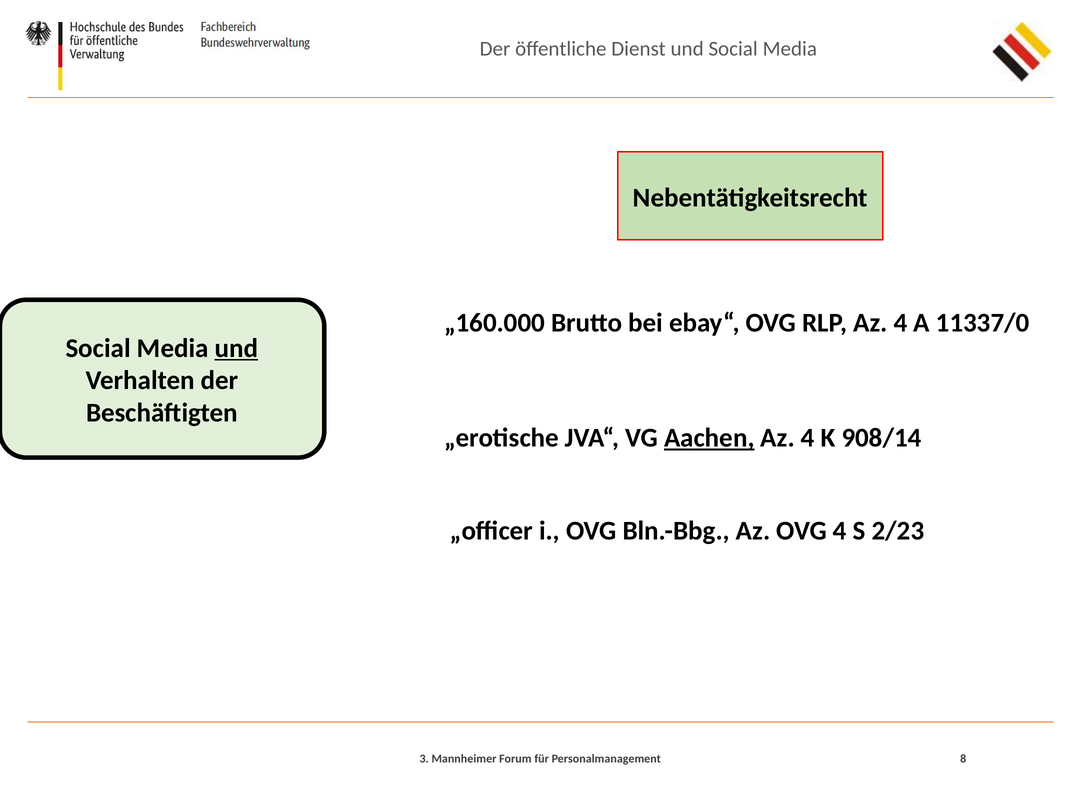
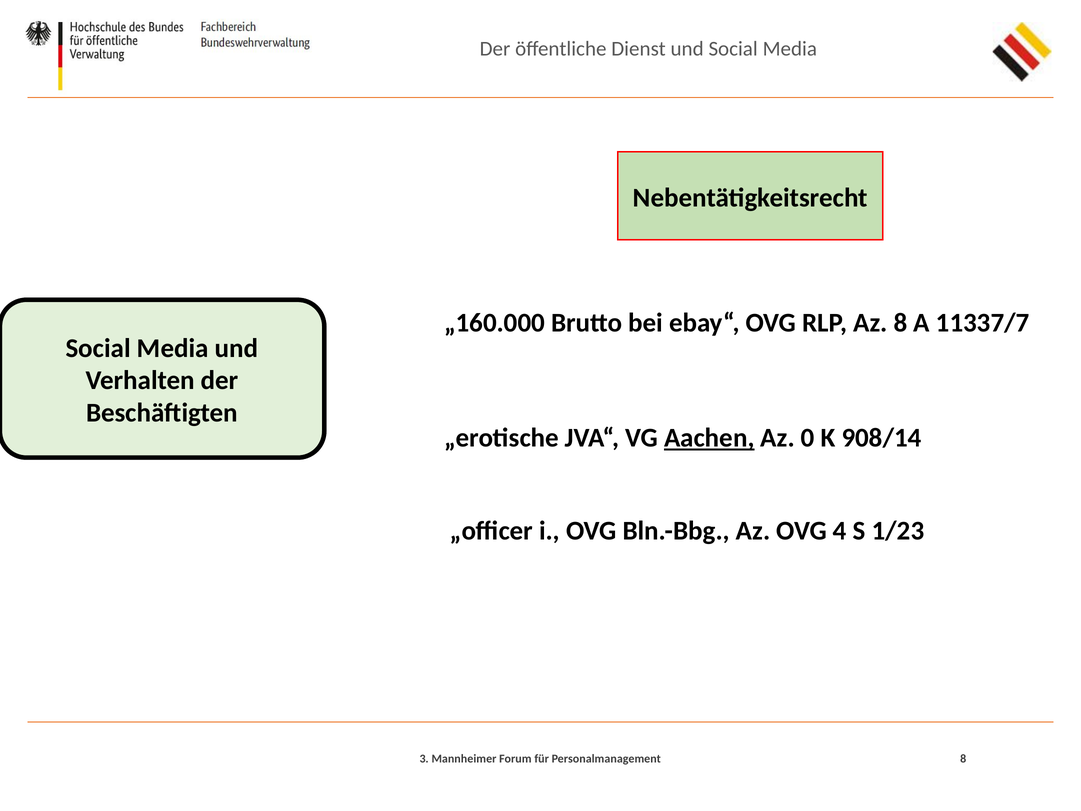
RLP Az 4: 4 -> 8
11337/0: 11337/0 -> 11337/7
und at (236, 348) underline: present -> none
4 at (808, 438): 4 -> 0
2/23: 2/23 -> 1/23
